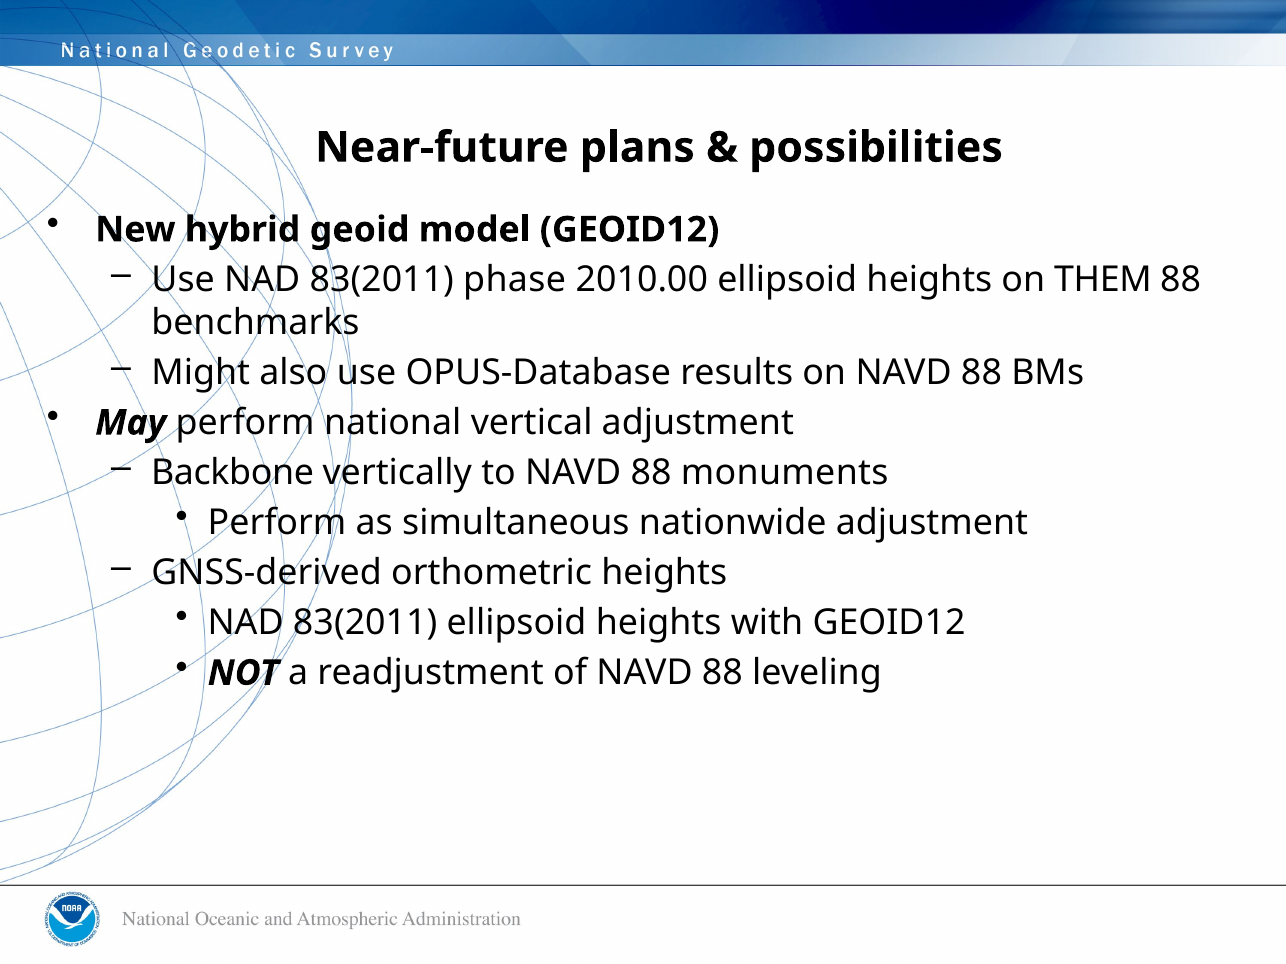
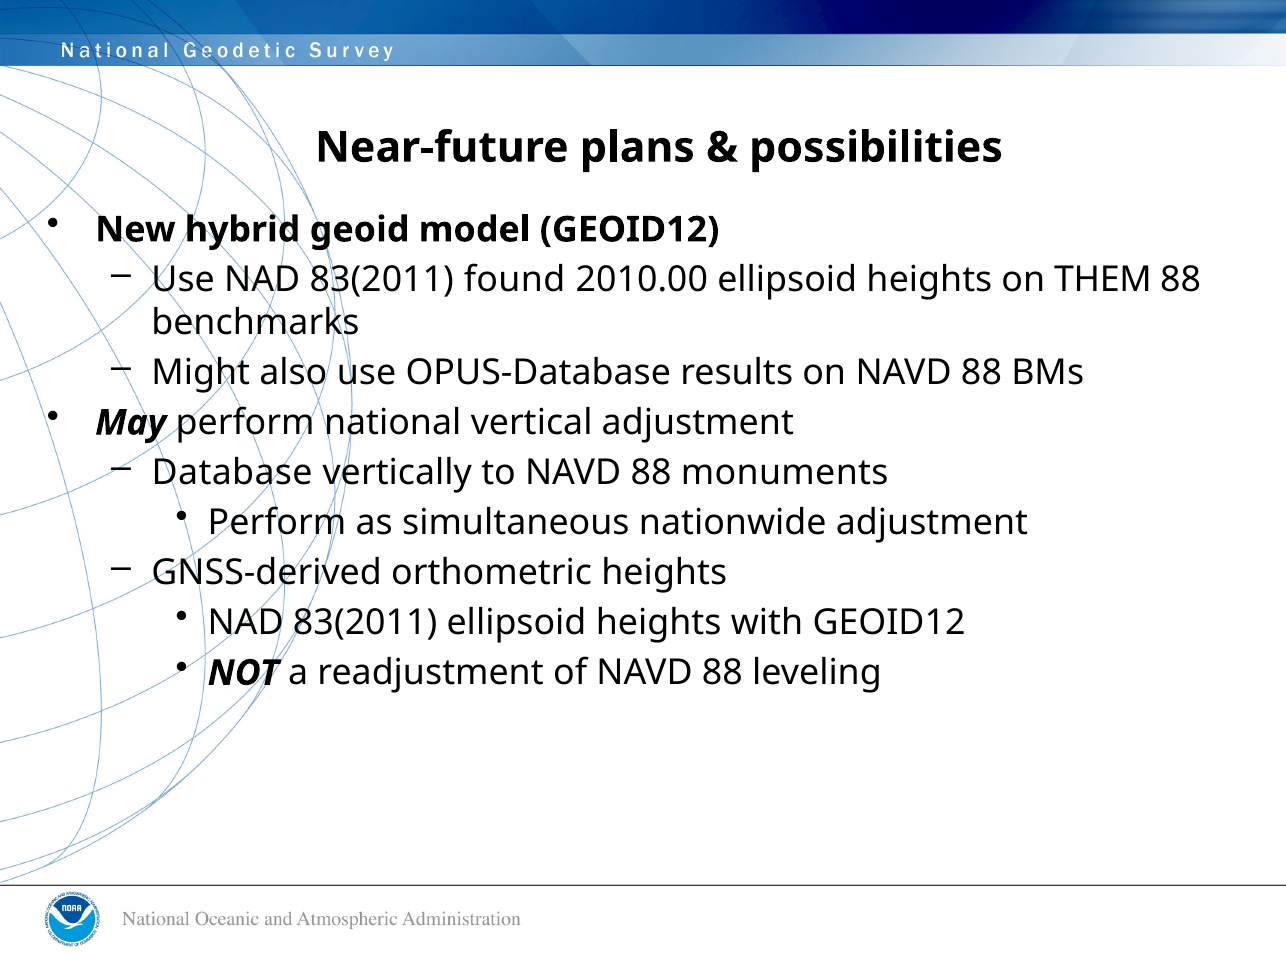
phase: phase -> found
Backbone: Backbone -> Database
